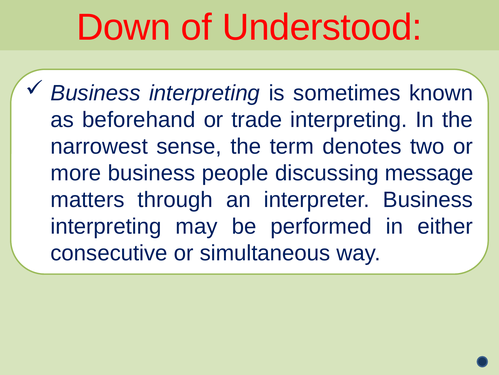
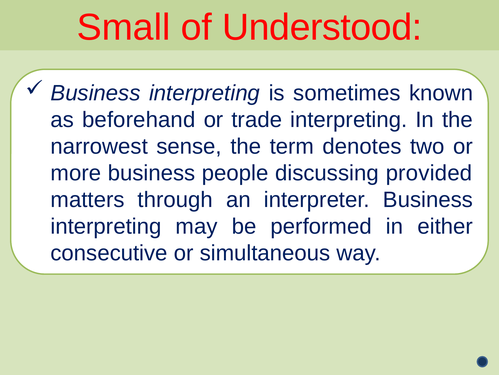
Down: Down -> Small
message: message -> provided
